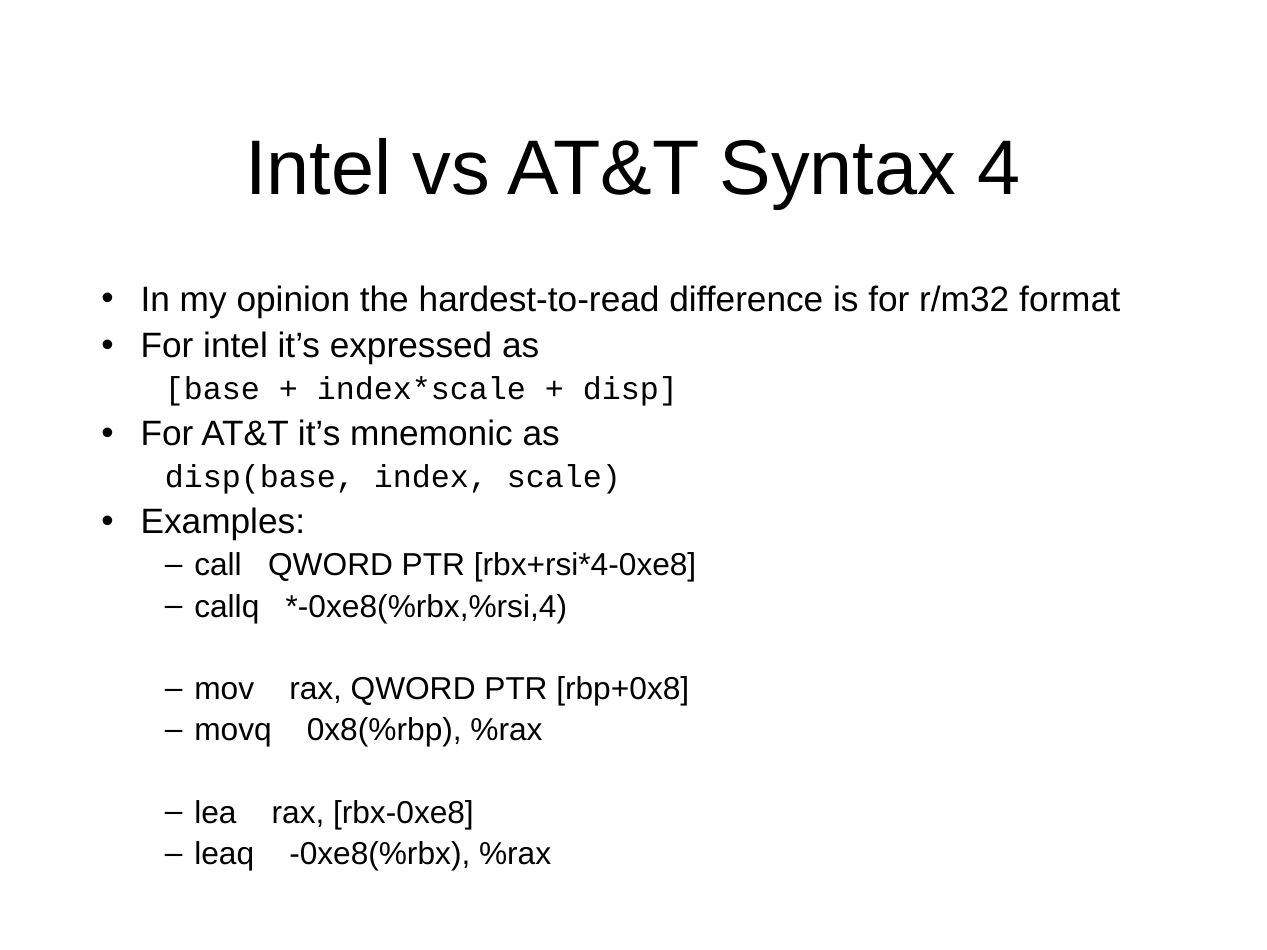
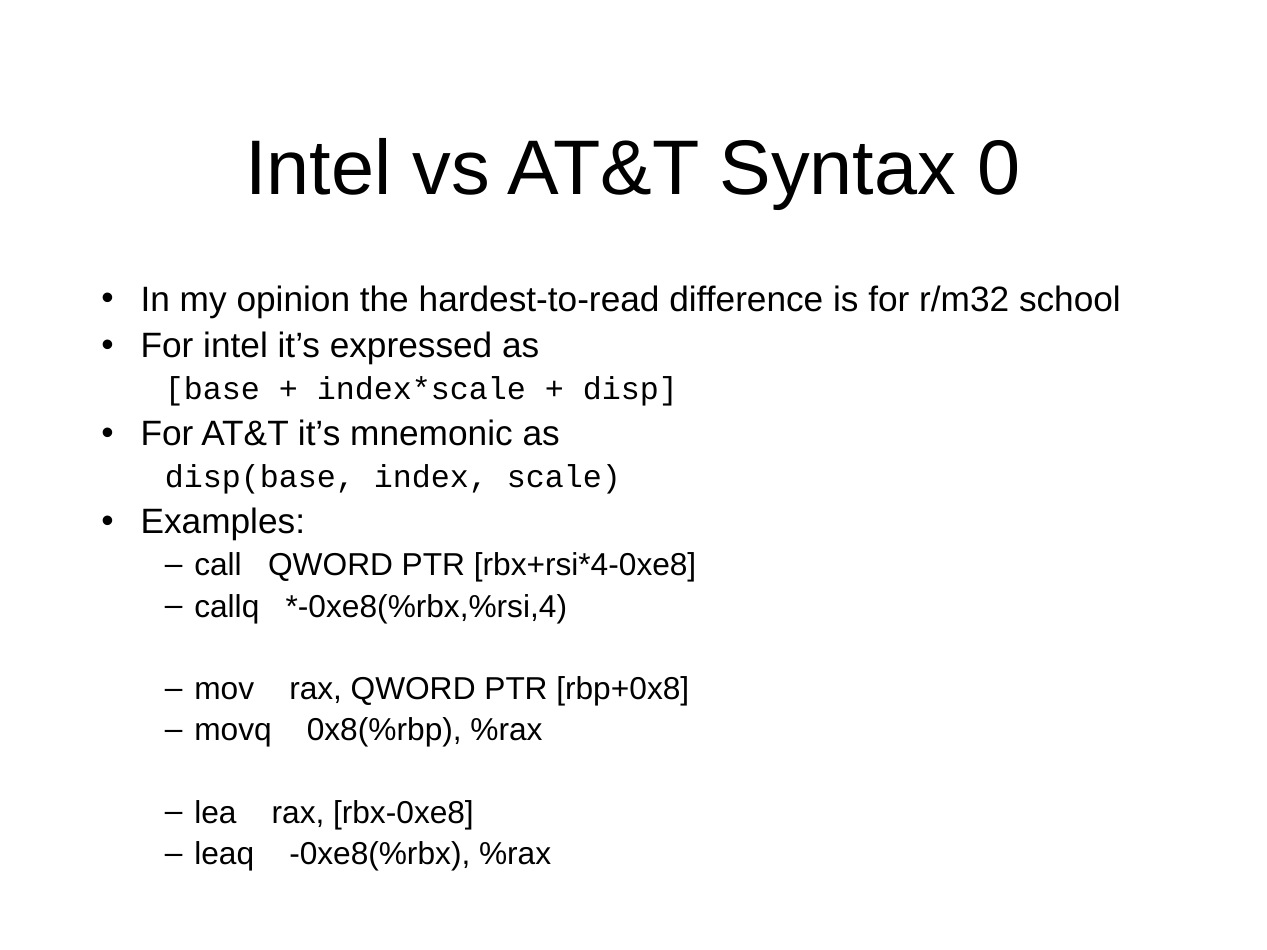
4: 4 -> 0
format: format -> school
